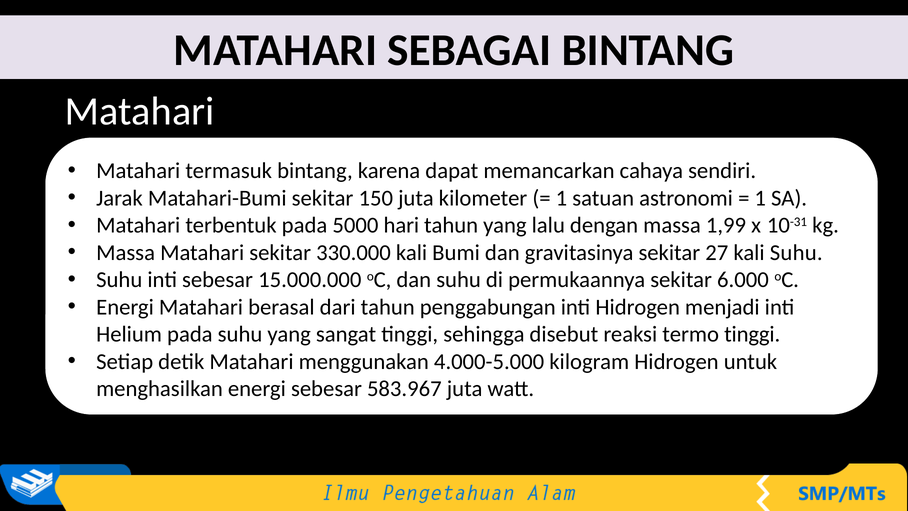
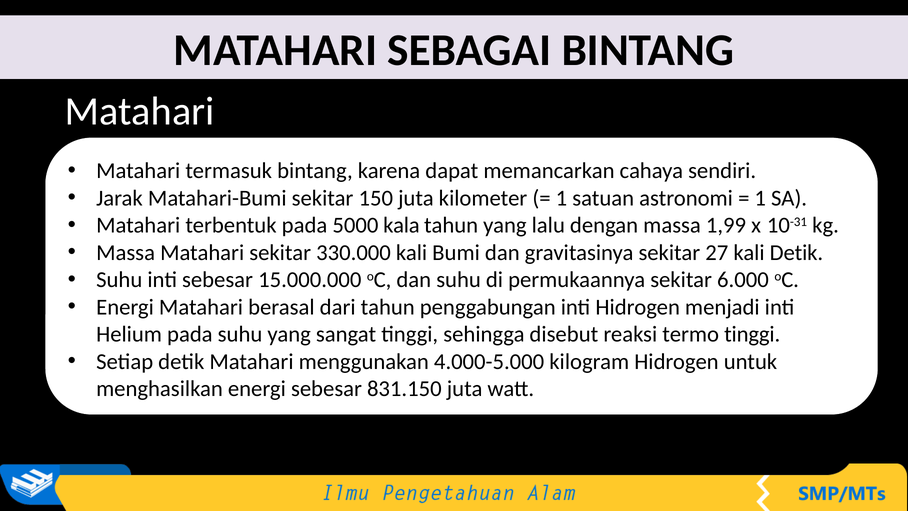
hari: hari -> kala
kali Suhu: Suhu -> Detik
583.967: 583.967 -> 831.150
